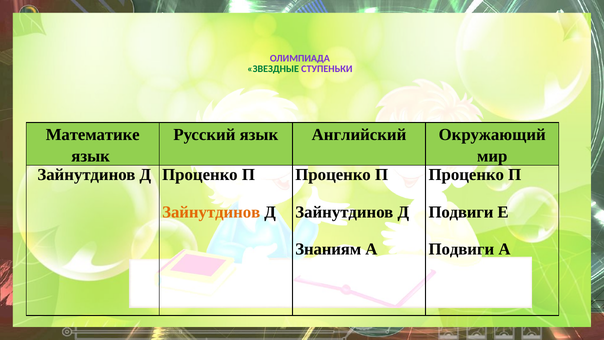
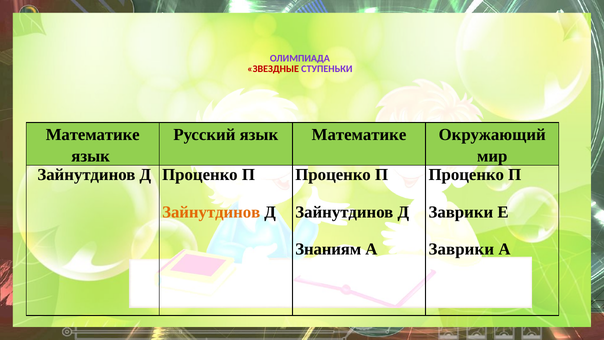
ЗВЕЗДНЫЕ colour: green -> red
язык Английский: Английский -> Математике
Подвиги at (461, 212): Подвиги -> Заврики
Подвиги at (461, 249): Подвиги -> Заврики
